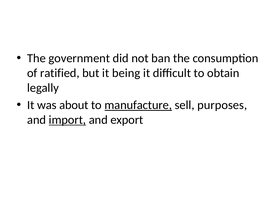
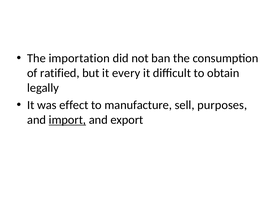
government: government -> importation
being: being -> every
about: about -> effect
manufacture underline: present -> none
